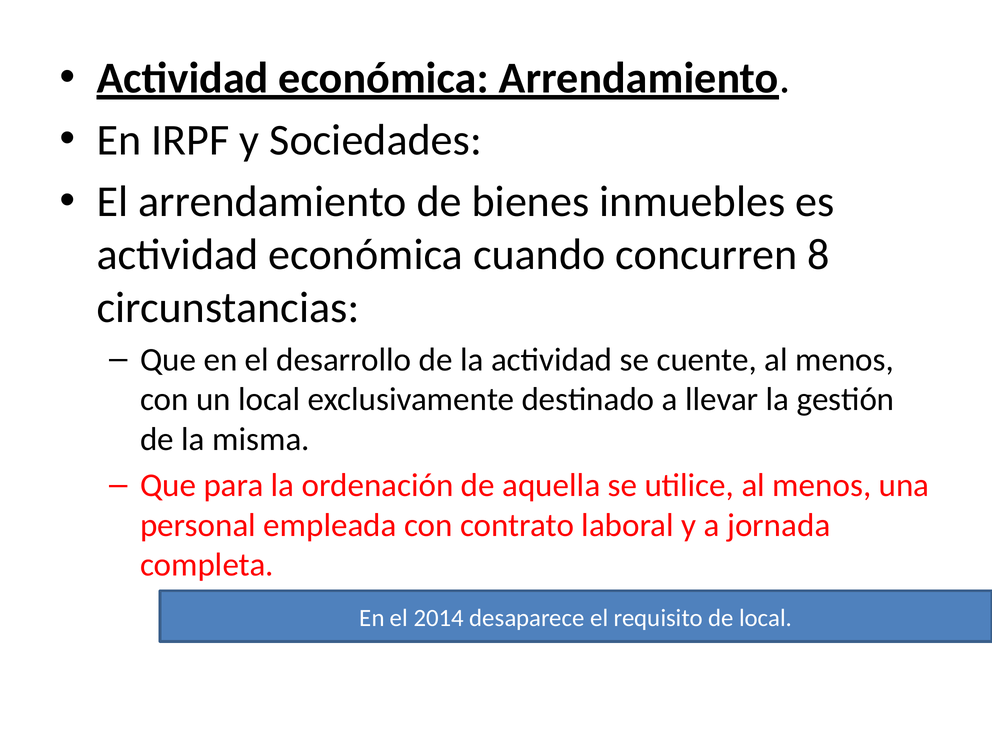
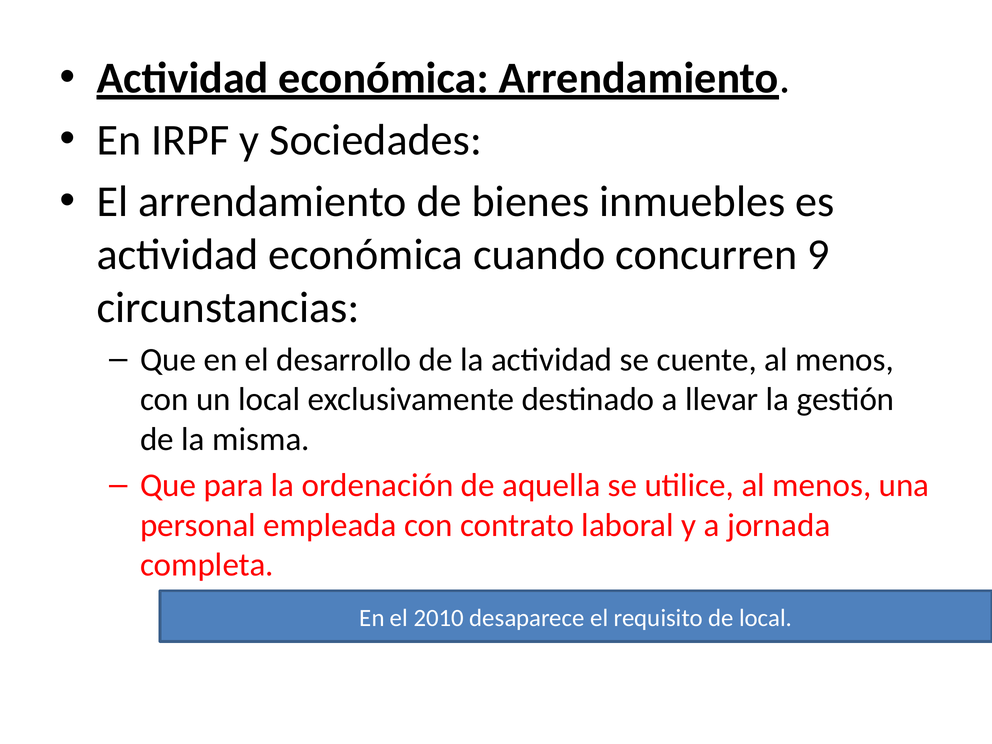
8: 8 -> 9
2014: 2014 -> 2010
